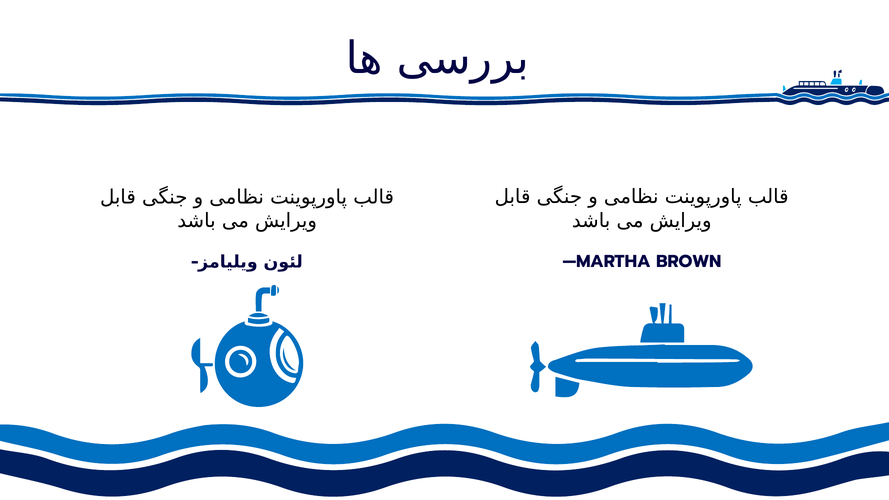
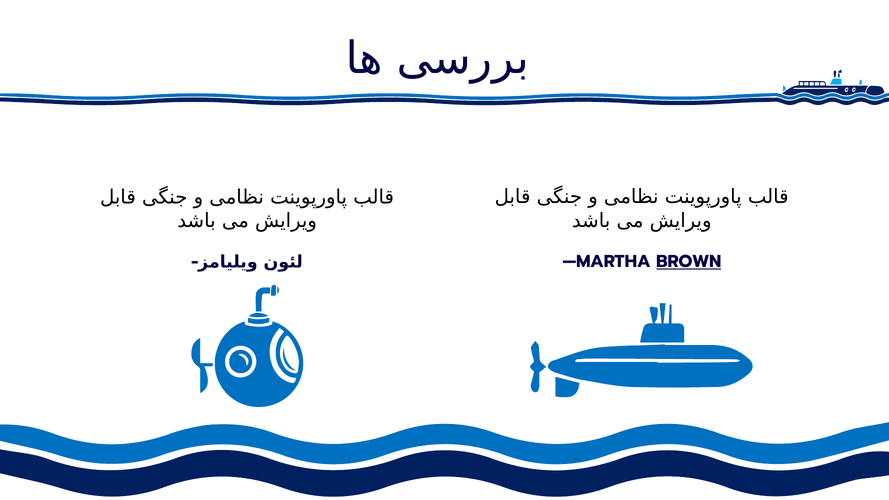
BROWN underline: none -> present
